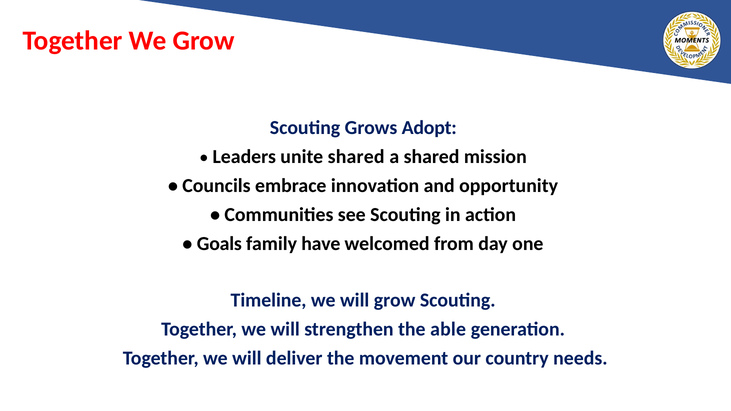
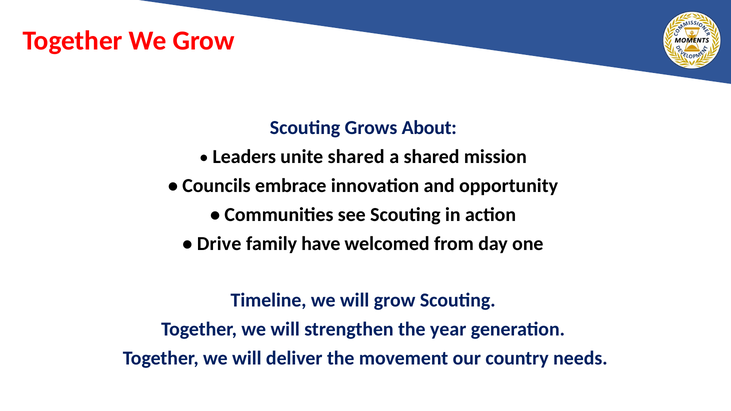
Adopt: Adopt -> About
Goals: Goals -> Drive
able: able -> year
